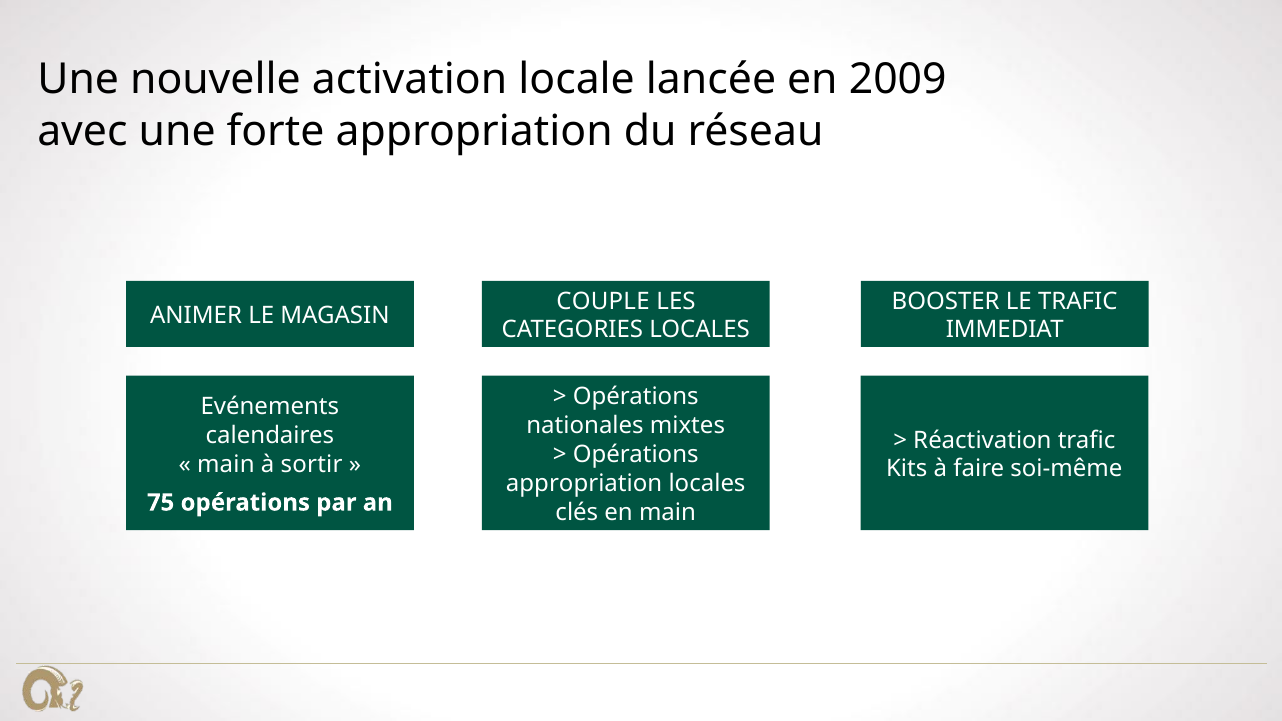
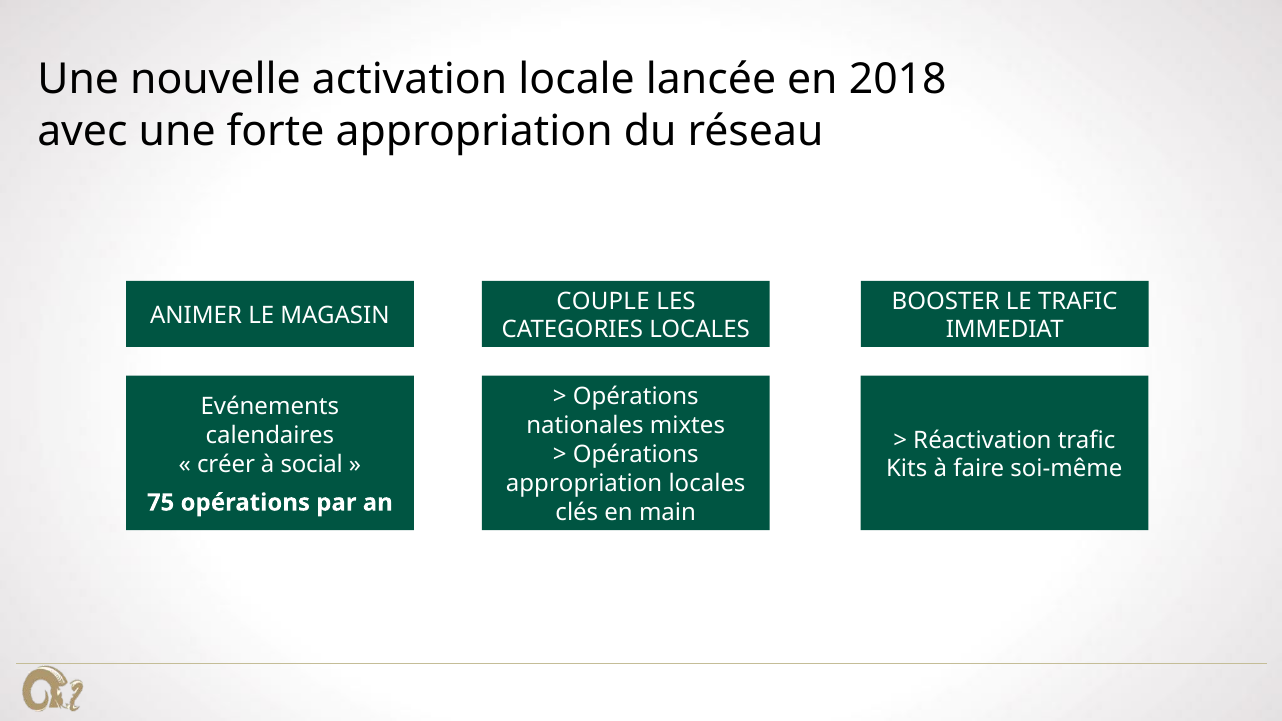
2009: 2009 -> 2018
main at (226, 464): main -> créer
sortir: sortir -> social
